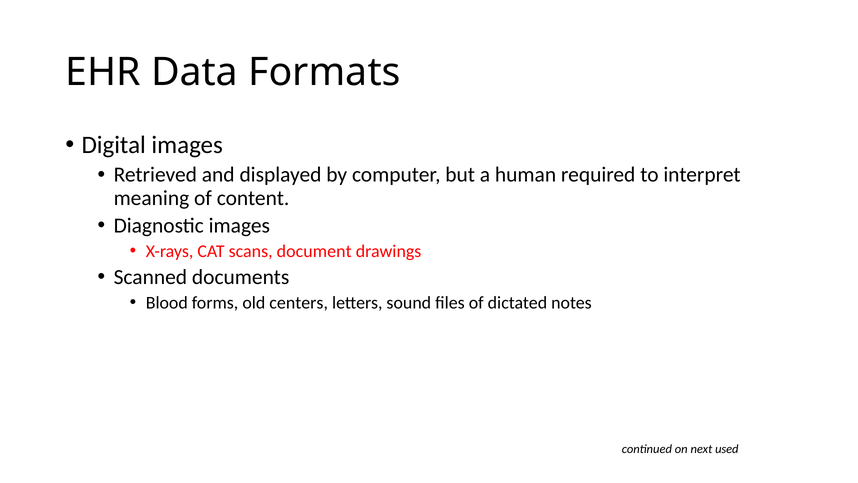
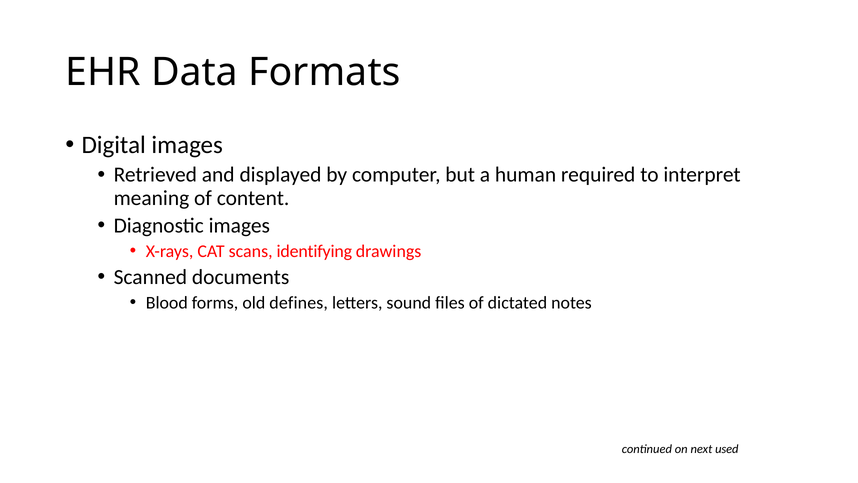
document: document -> identifying
centers: centers -> defines
